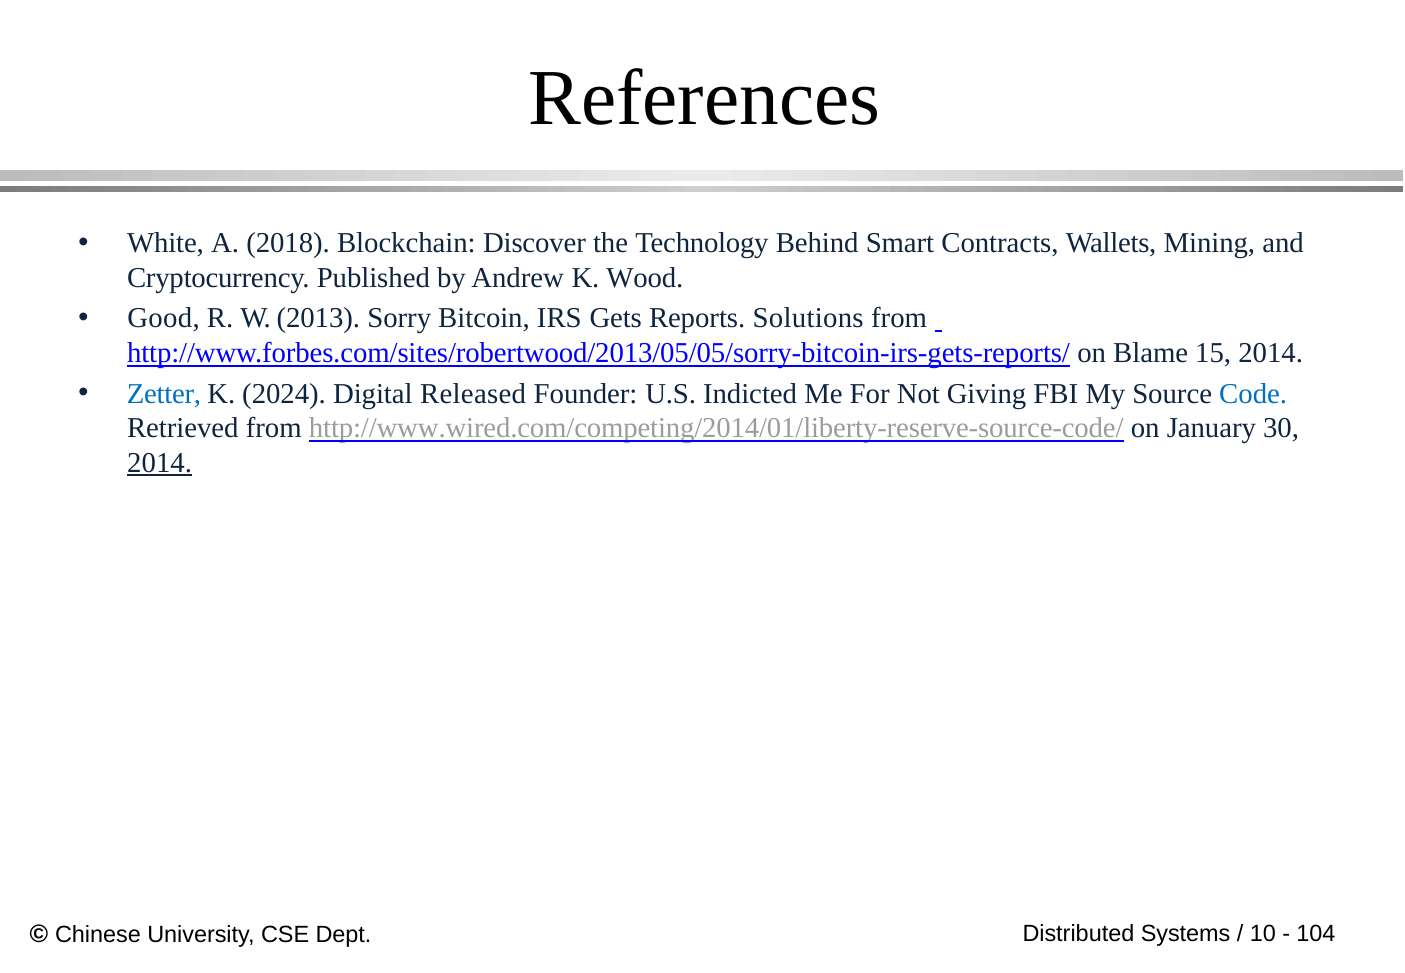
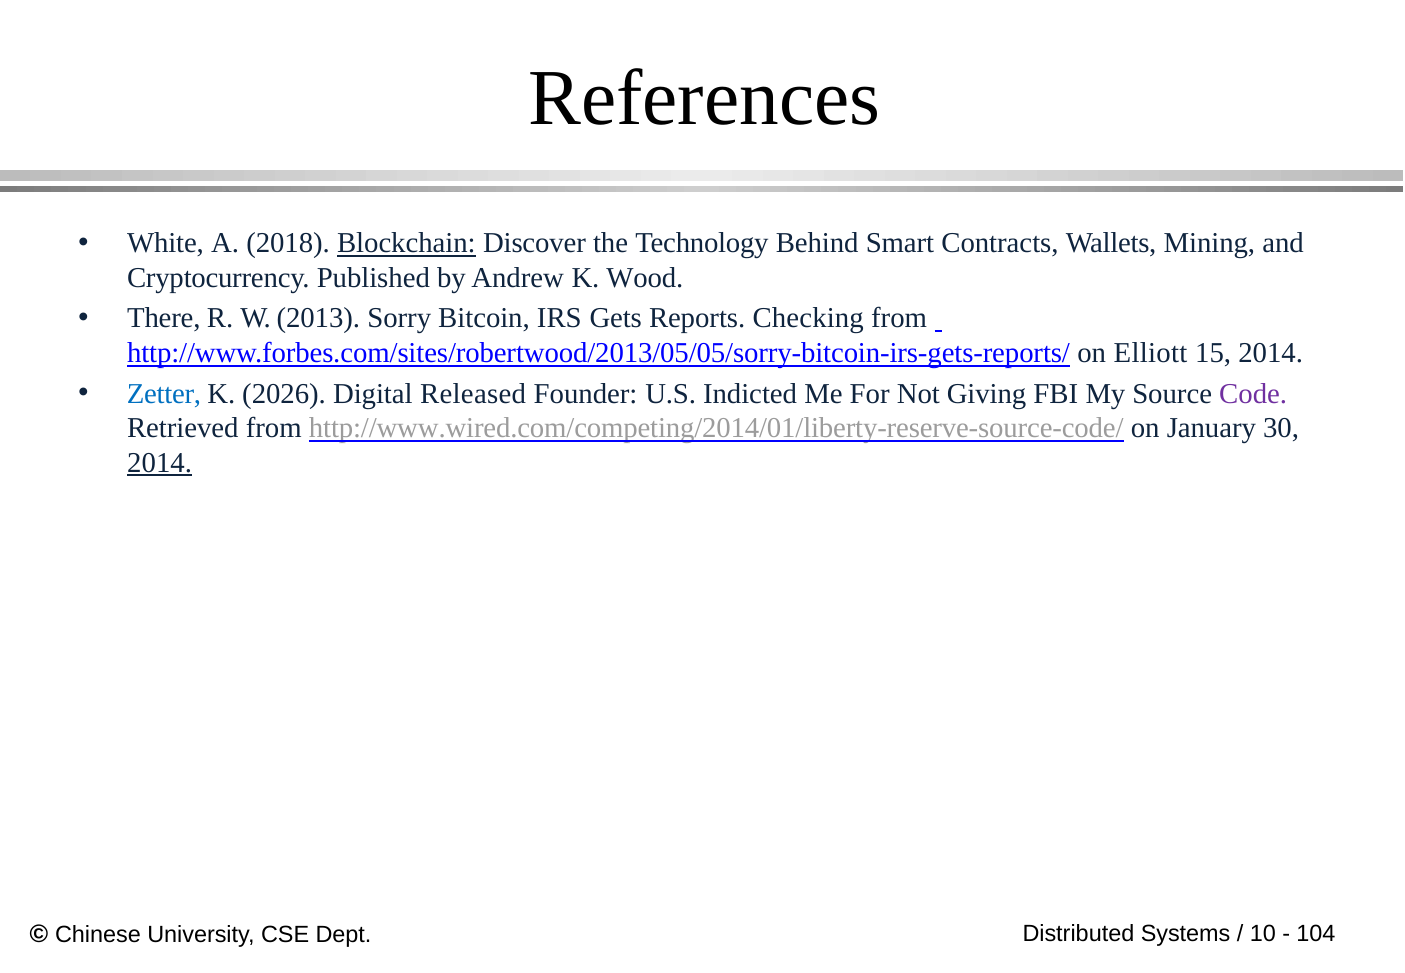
Blockchain underline: none -> present
Good: Good -> There
Solutions: Solutions -> Checking
Blame: Blame -> Elliott
2024: 2024 -> 2026
Code colour: blue -> purple
